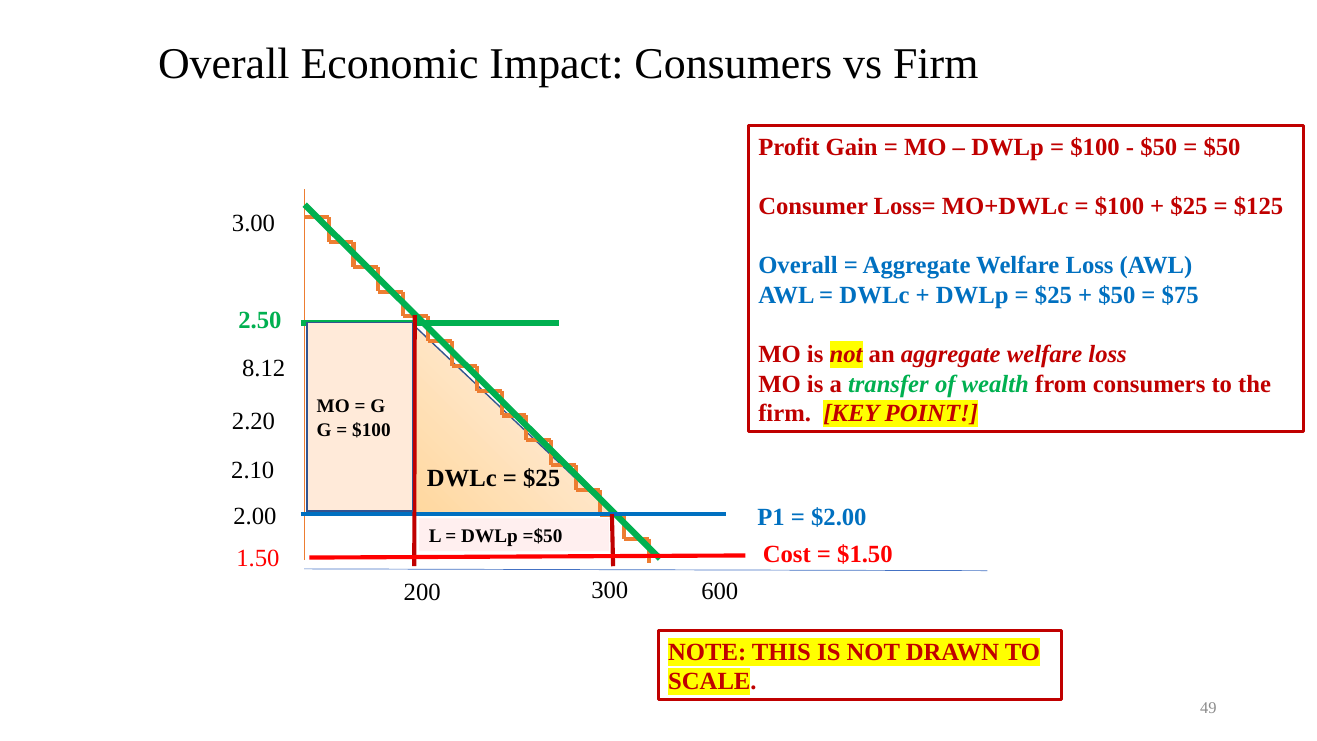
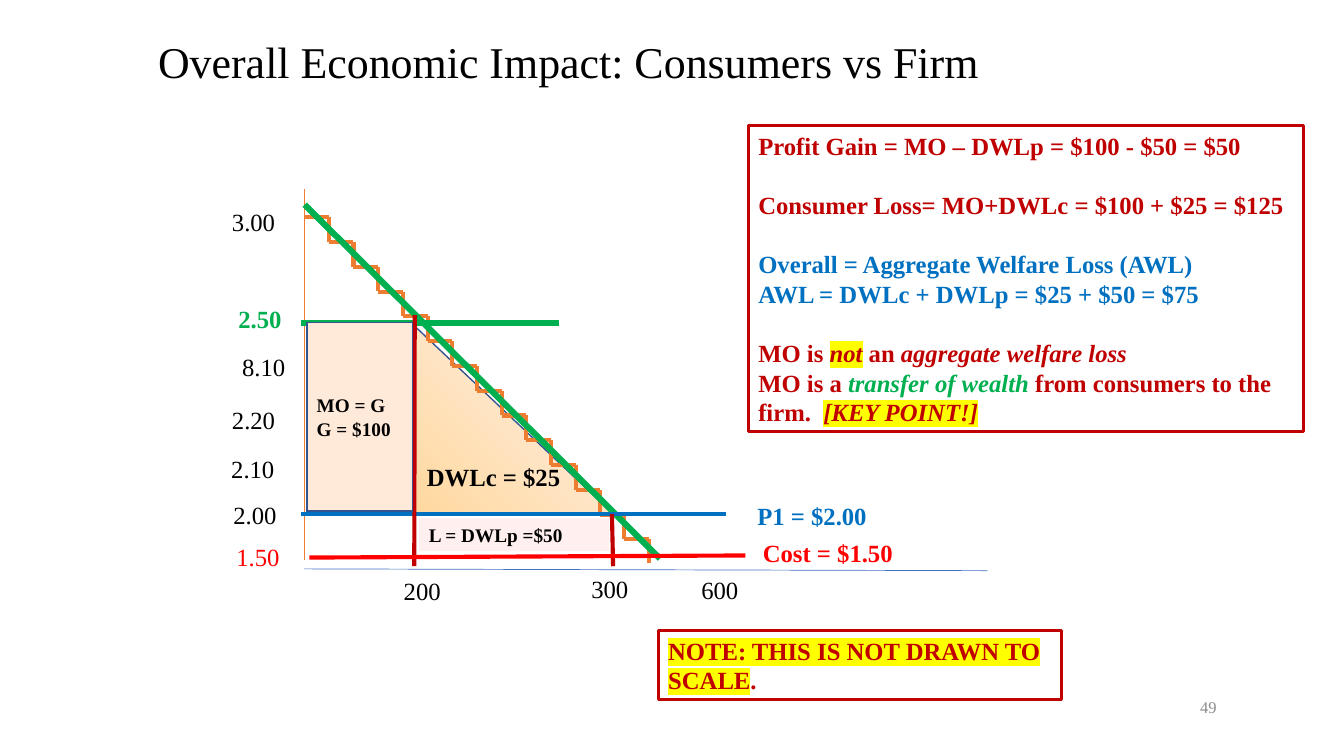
8.12: 8.12 -> 8.10
